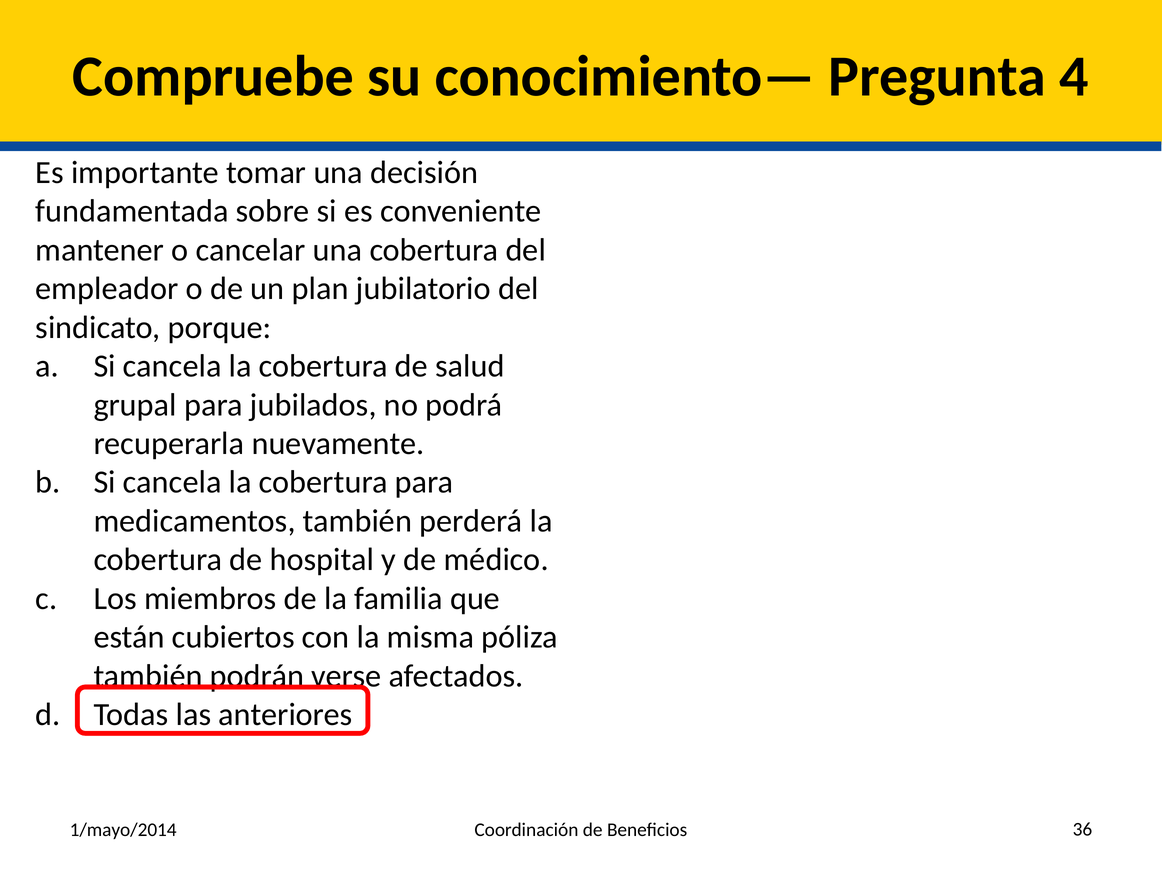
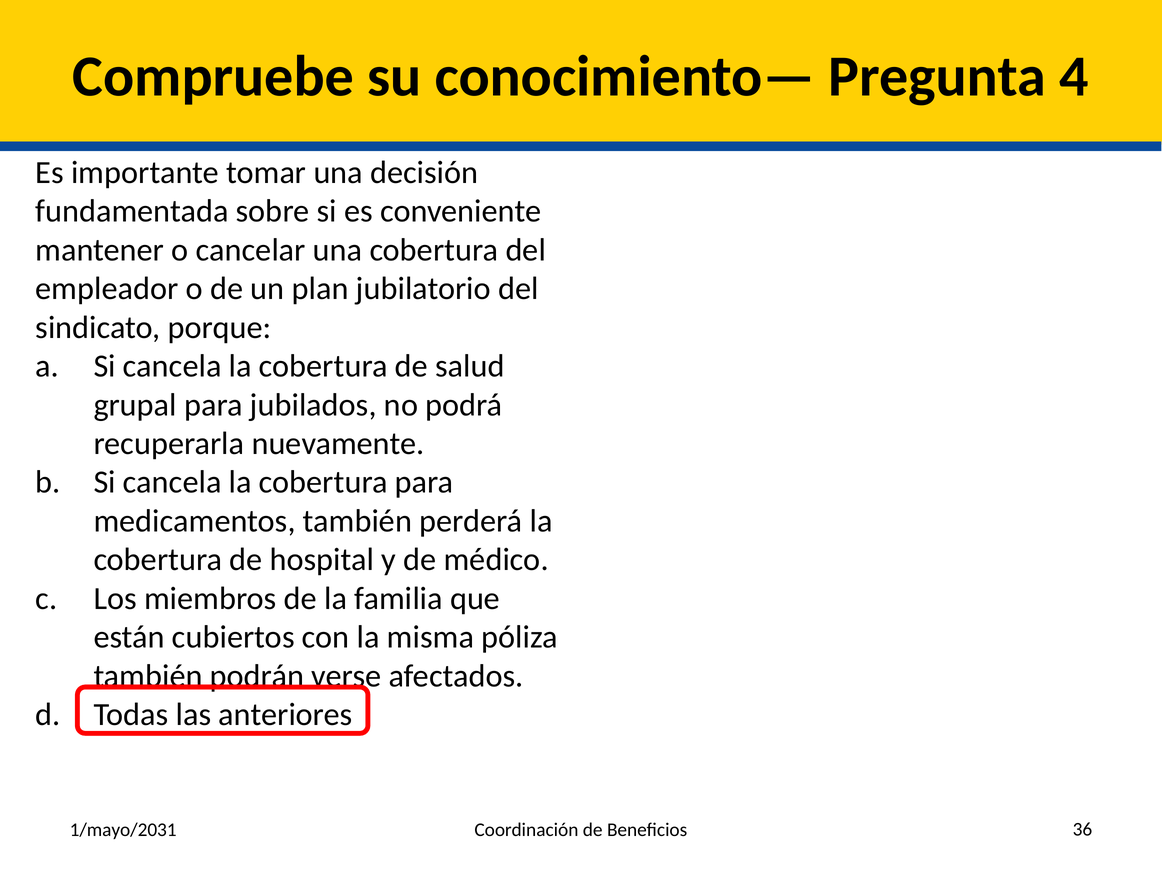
1/mayo/2014: 1/mayo/2014 -> 1/mayo/2031
